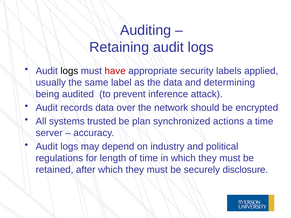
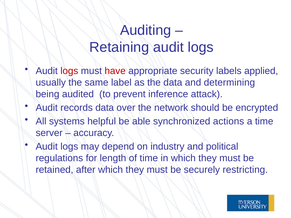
logs at (69, 71) colour: black -> red
trusted: trusted -> helpful
plan: plan -> able
disclosure: disclosure -> restricting
